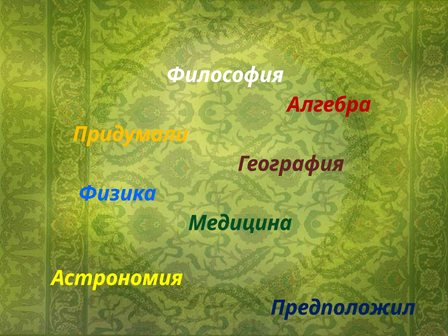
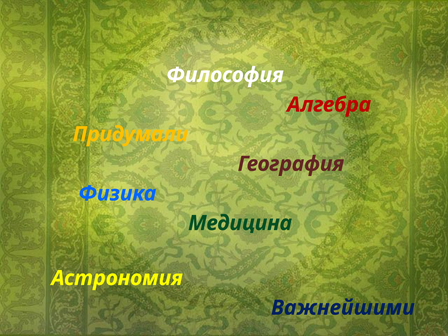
Предположил: Предположил -> Важнейшими
